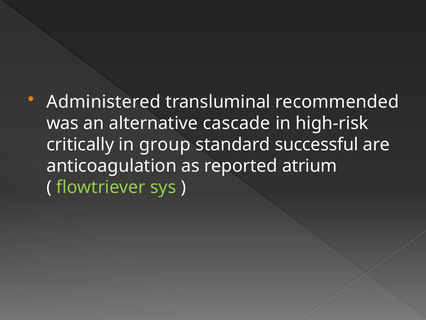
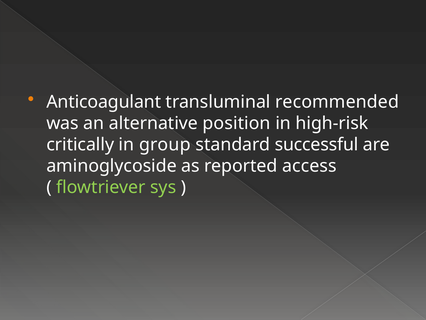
Administered: Administered -> Anticoagulant
cascade: cascade -> position
anticoagulation: anticoagulation -> aminoglycoside
atrium: atrium -> access
